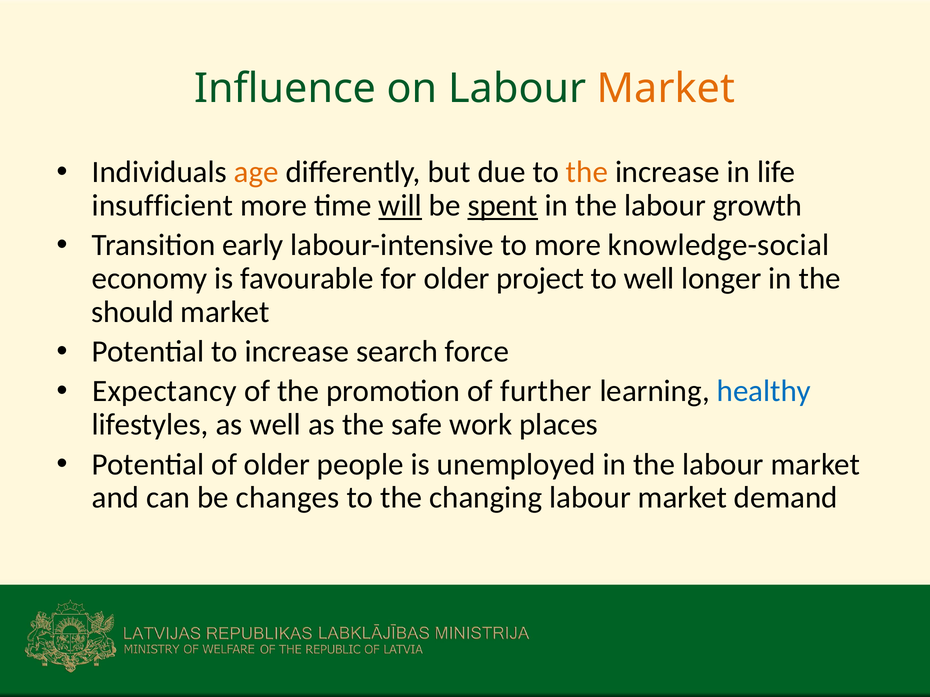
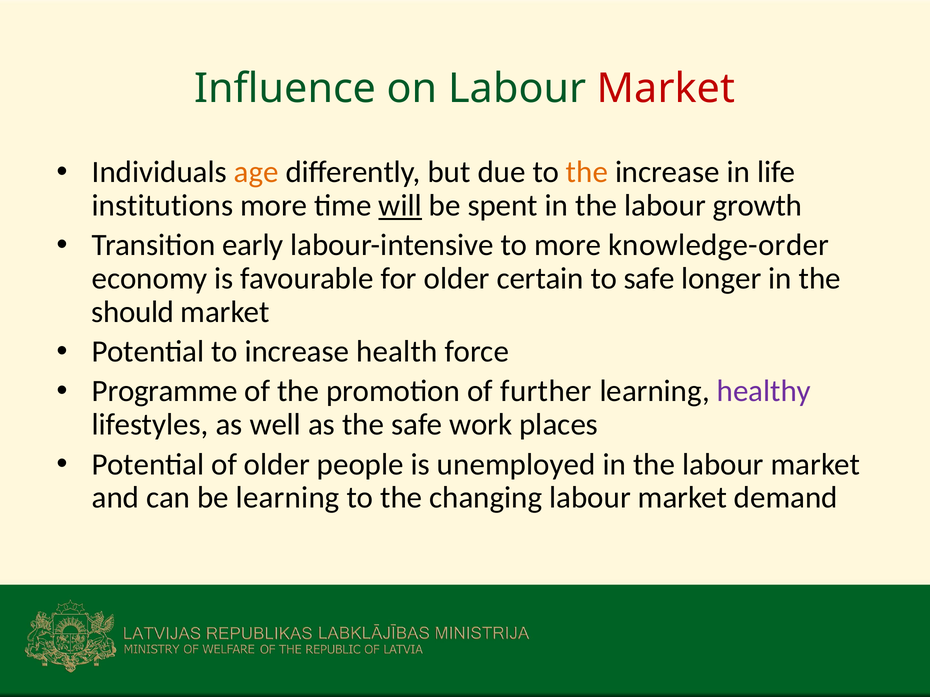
Market at (666, 89) colour: orange -> red
insufficient: insufficient -> institutions
spent underline: present -> none
knowledge-social: knowledge-social -> knowledge-order
project: project -> certain
to well: well -> safe
search: search -> health
Expectancy: Expectancy -> Programme
healthy colour: blue -> purple
be changes: changes -> learning
